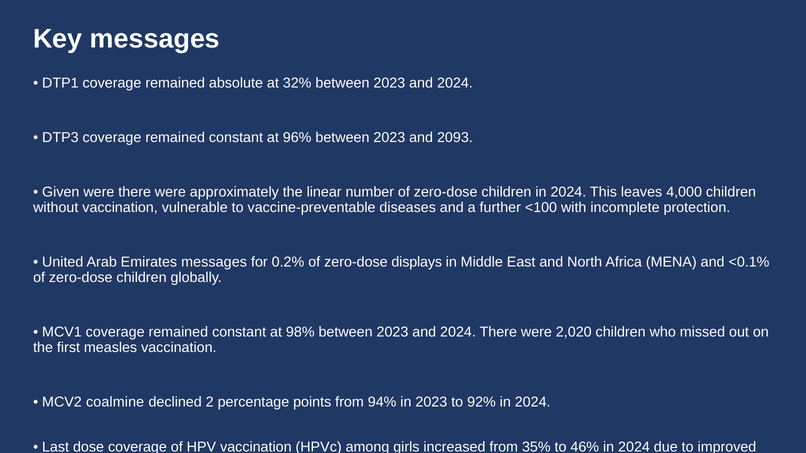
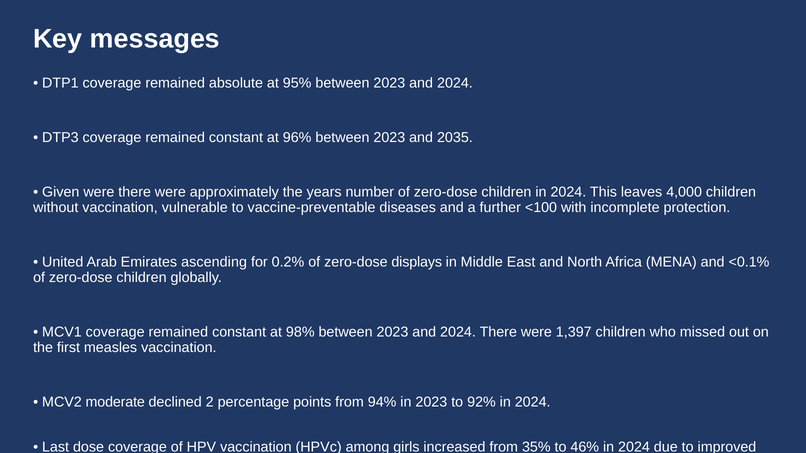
32%: 32% -> 95%
2093: 2093 -> 2035
linear: linear -> years
Emirates messages: messages -> ascending
2,020: 2,020 -> 1,397
coalmine: coalmine -> moderate
